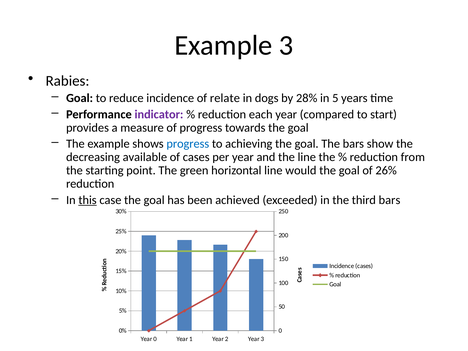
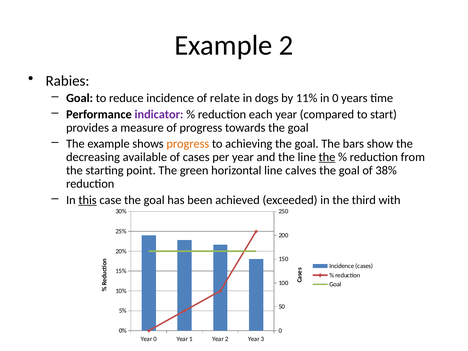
Example 3: 3 -> 2
28%: 28% -> 11%
in 5: 5 -> 0
progress at (188, 144) colour: blue -> orange
the at (327, 157) underline: none -> present
would: would -> calves
26%: 26% -> 38%
third bars: bars -> with
